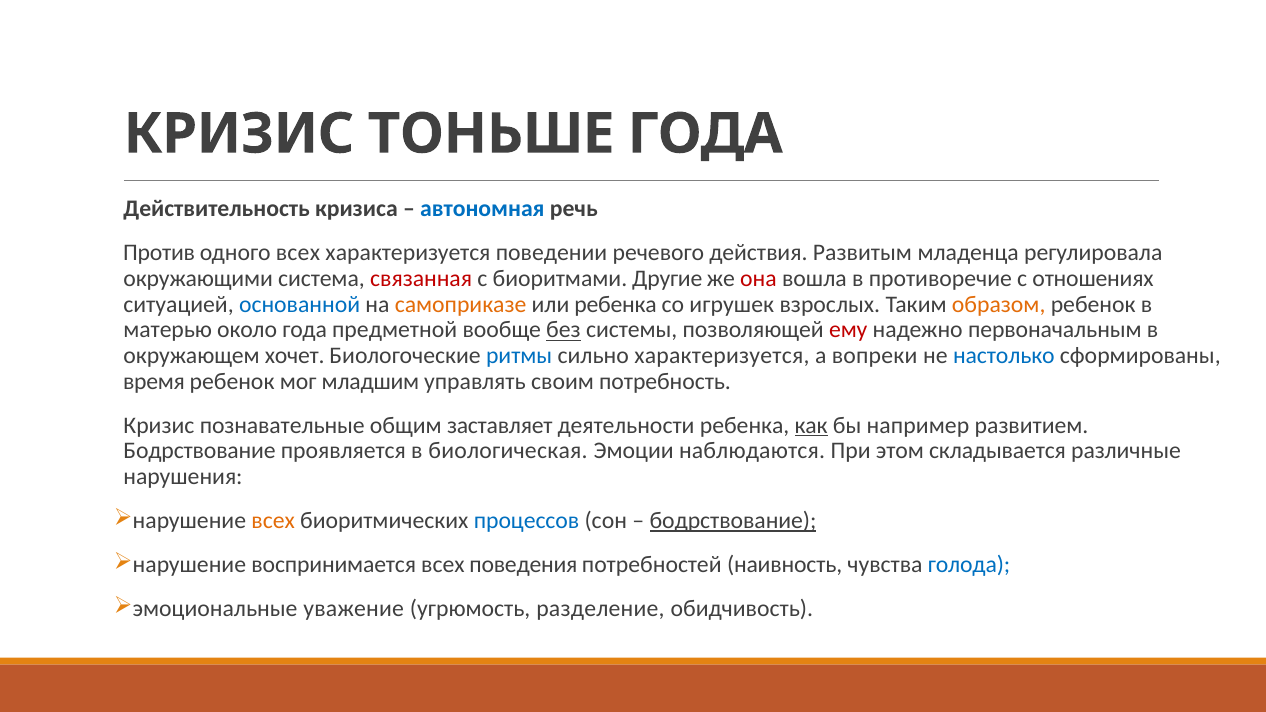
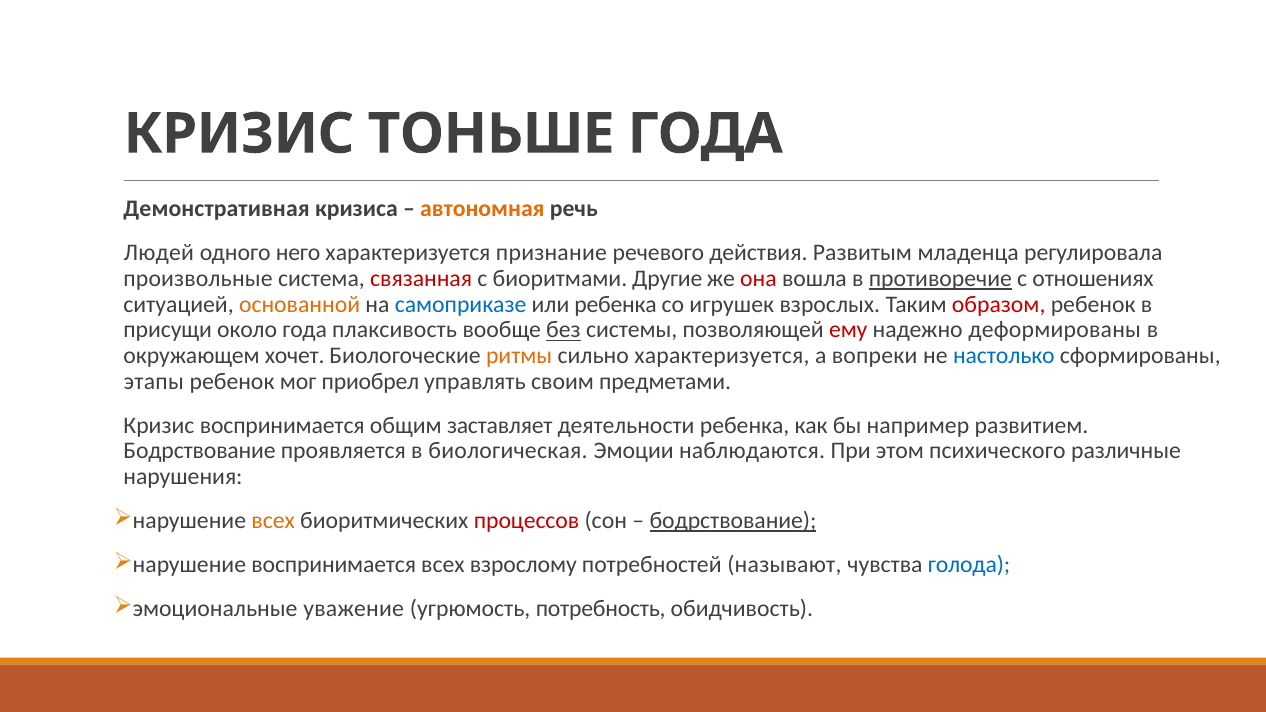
Действительность: Действительность -> Демонстративная
автономная colour: blue -> orange
Против: Против -> Людей
одного всех: всех -> него
поведении: поведении -> признание
окружающими: окружающими -> произвольные
противоречие underline: none -> present
основанной colour: blue -> orange
самоприказе colour: orange -> blue
образом colour: orange -> red
матерью: матерью -> присущи
предметной: предметной -> плаксивость
первоначальным: первоначальным -> деформированы
ритмы colour: blue -> orange
время: время -> этапы
младшим: младшим -> приобрел
потребность: потребность -> предметами
Кризис познавательные: познавательные -> воспринимается
как underline: present -> none
складывается: складывается -> психического
процессов colour: blue -> red
поведения: поведения -> взрослому
наивность: наивность -> называют
разделение: разделение -> потребность
